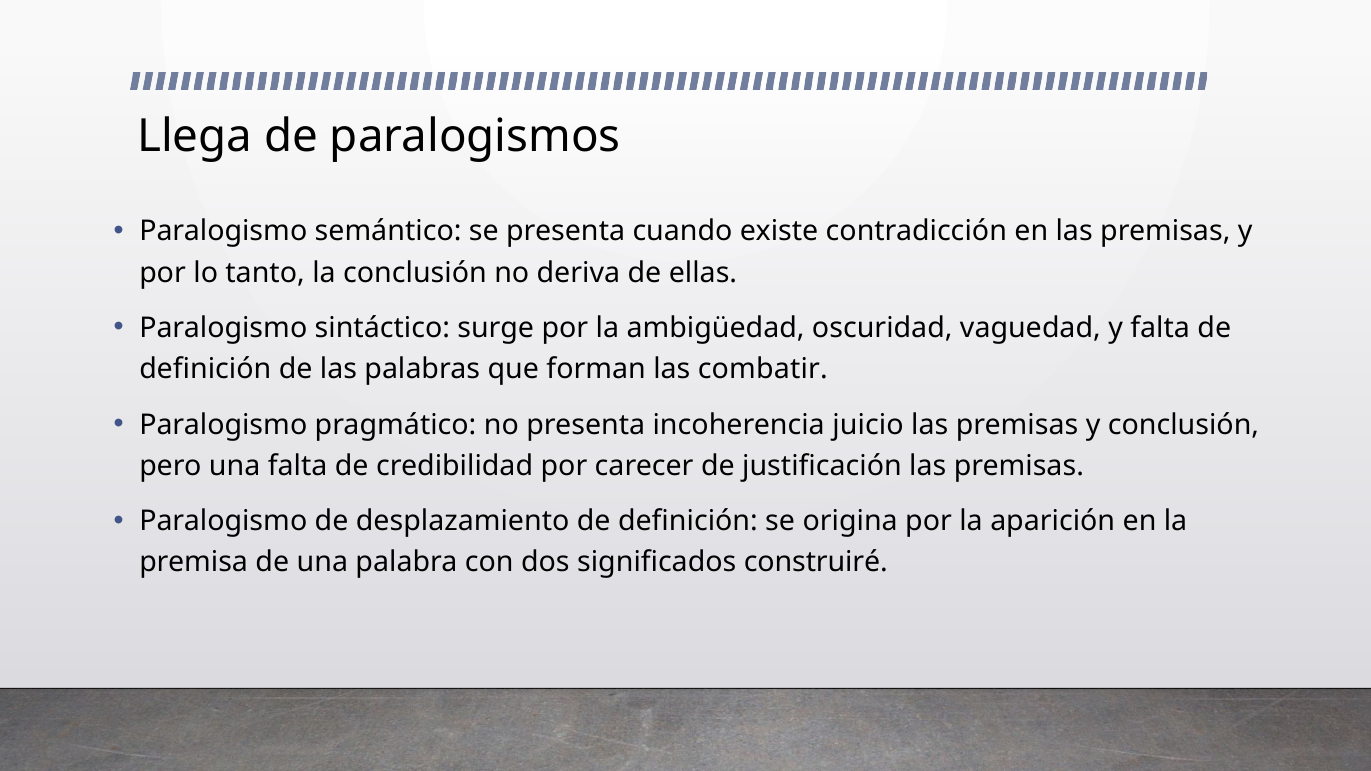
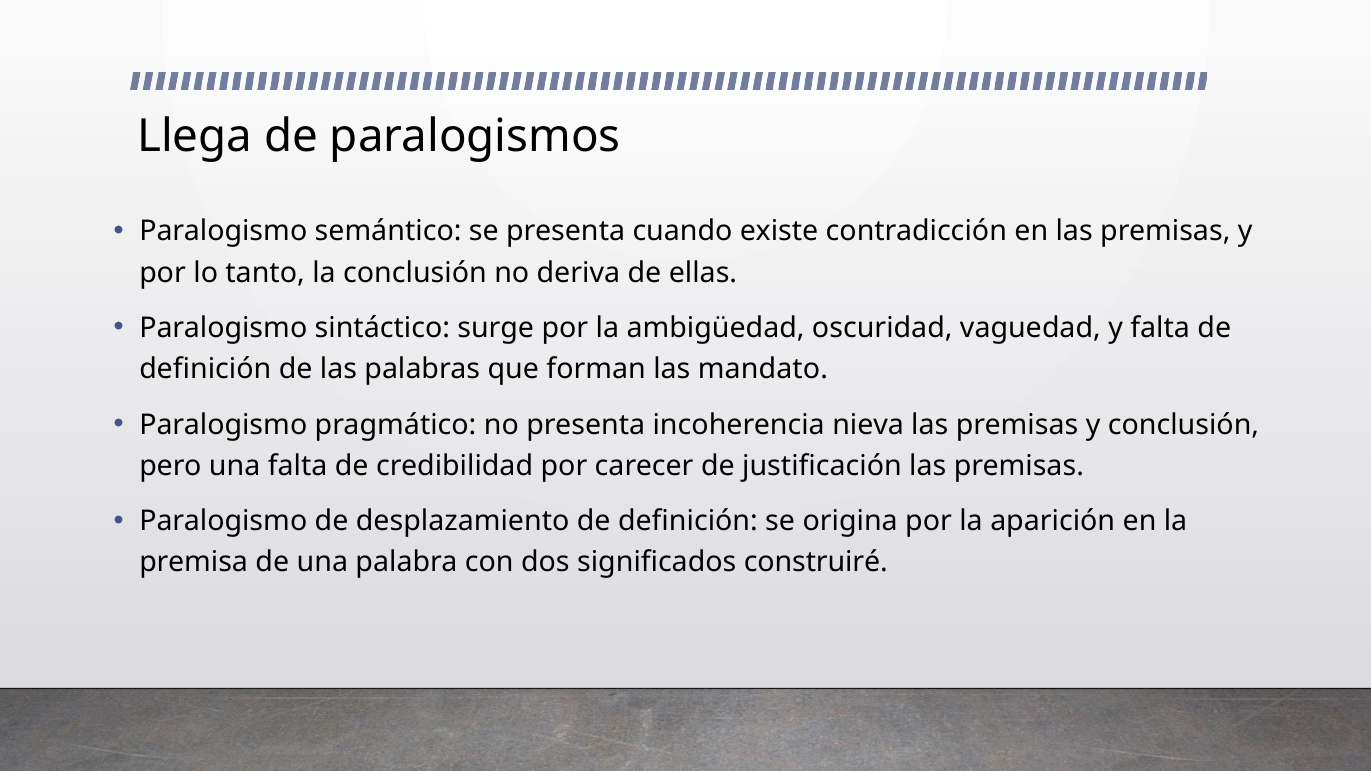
combatir: combatir -> mandato
juicio: juicio -> nieva
